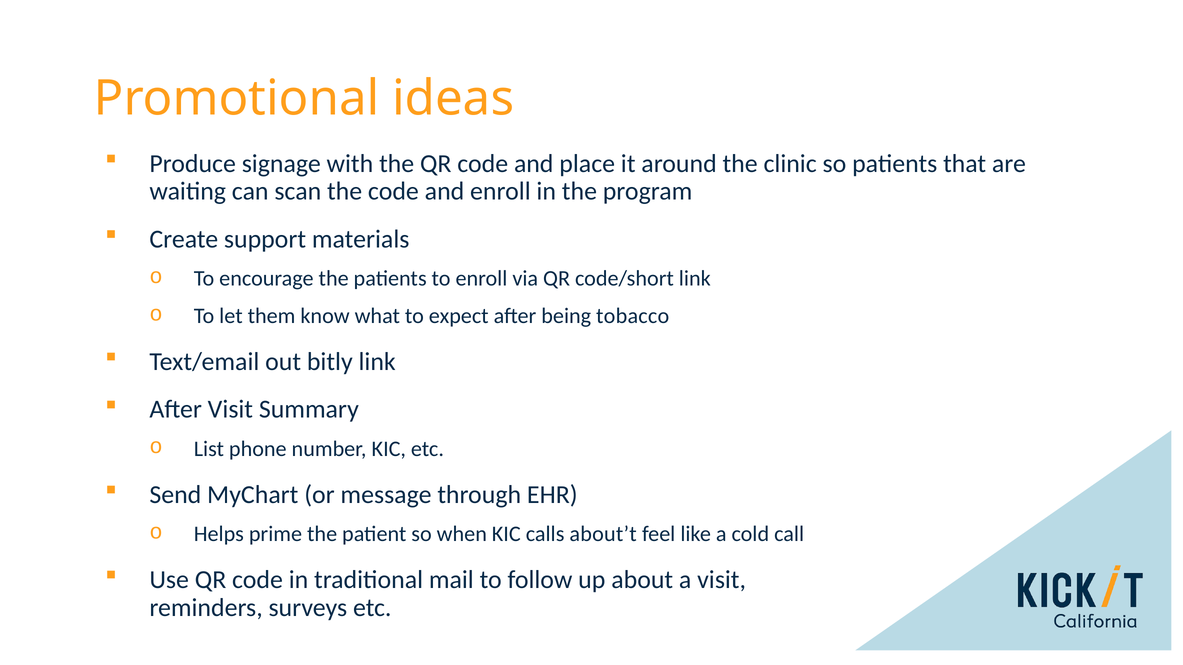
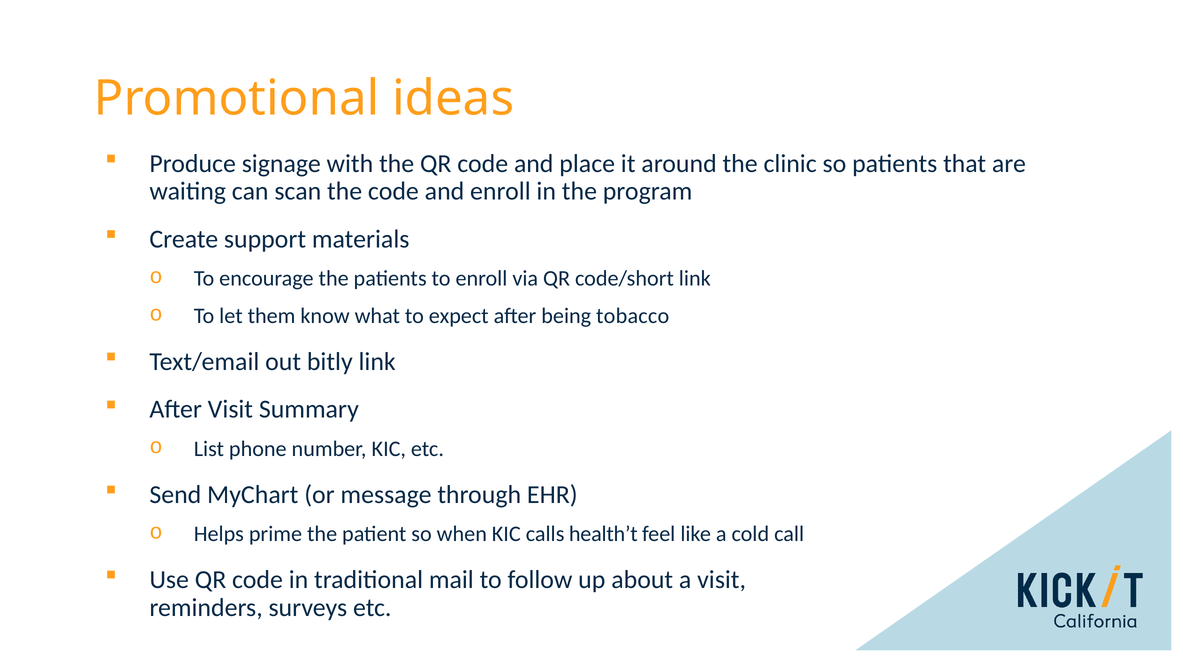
about’t: about’t -> health’t
